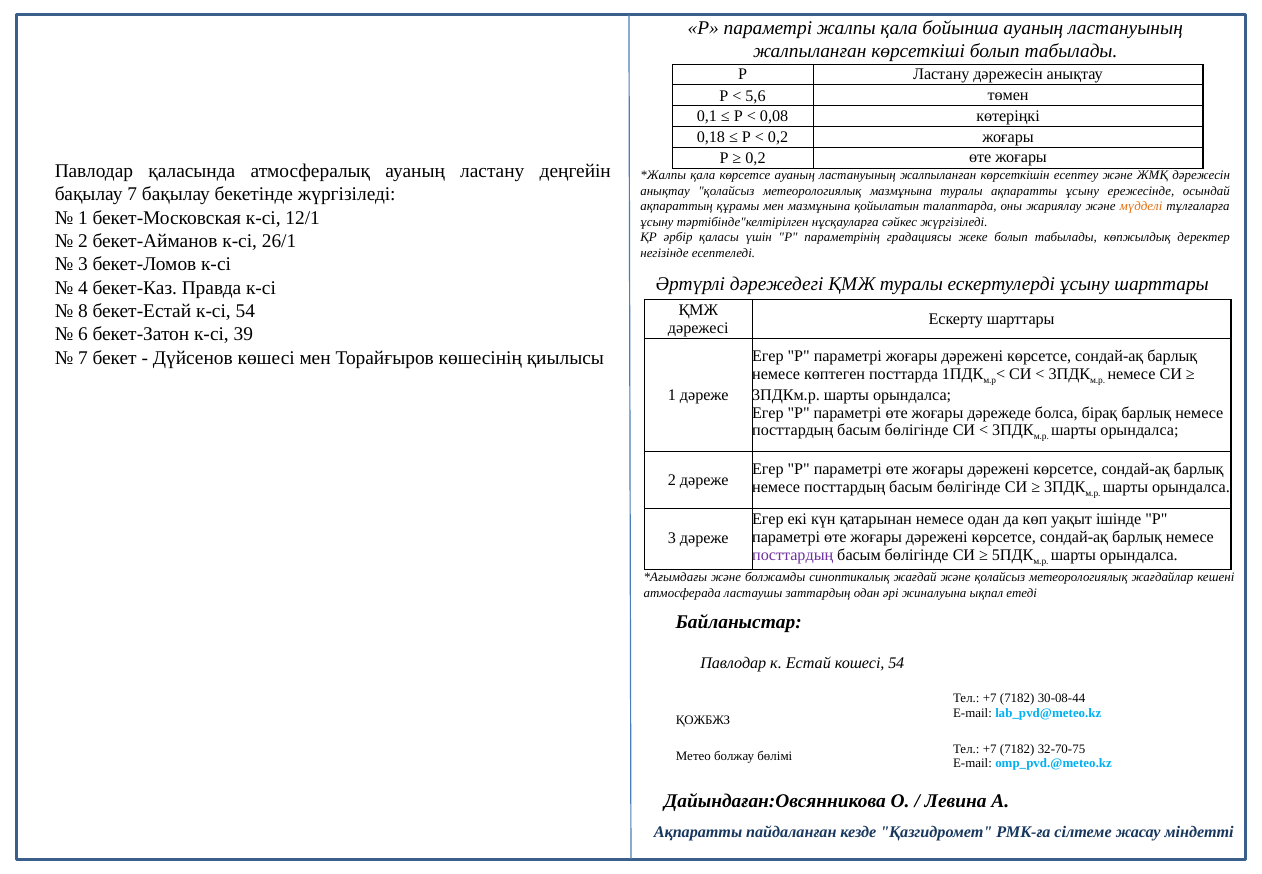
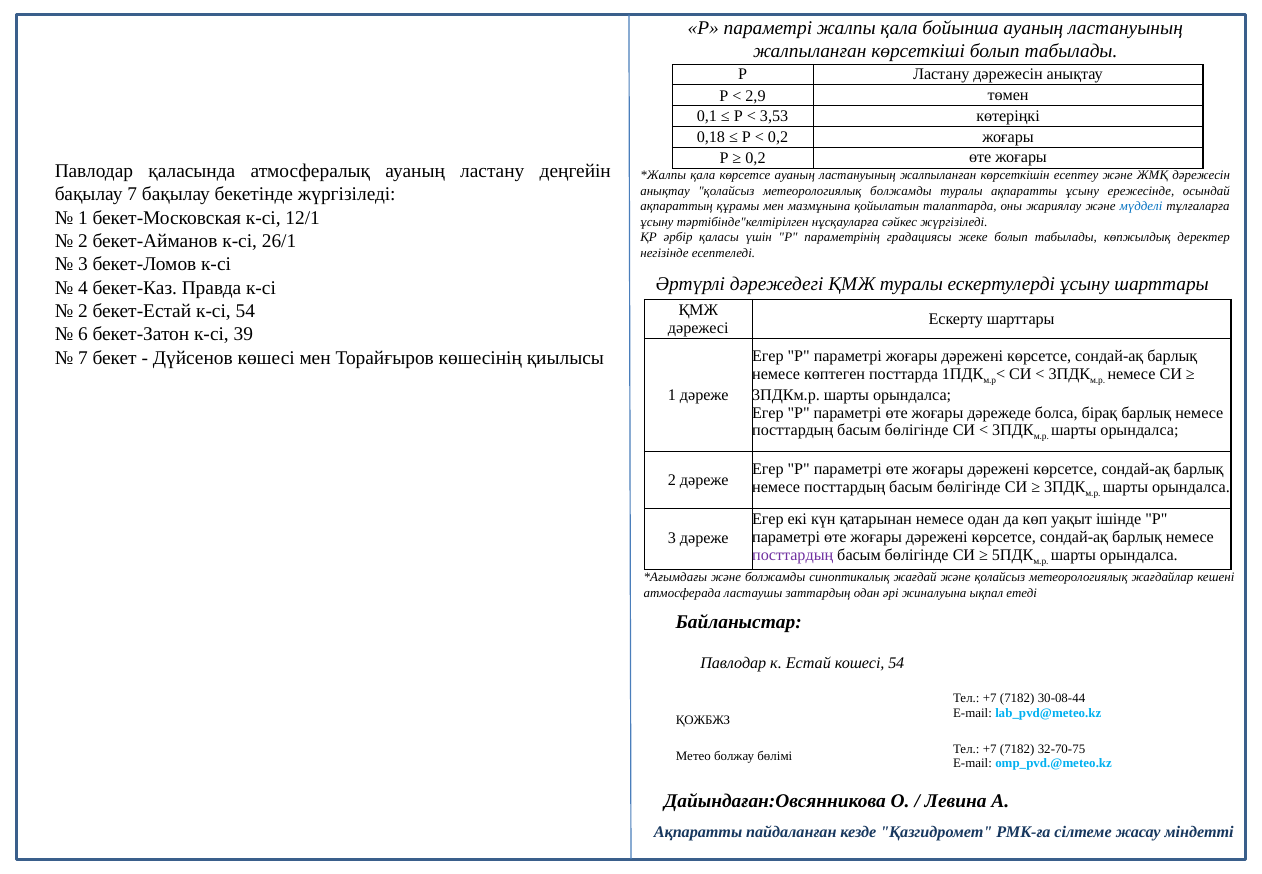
5,6: 5,6 -> 2,9
0,08: 0,08 -> 3,53
метеорологиялық мазмұнына: мазмұнына -> болжамды
мүдделі colour: orange -> blue
8 at (83, 311): 8 -> 2
